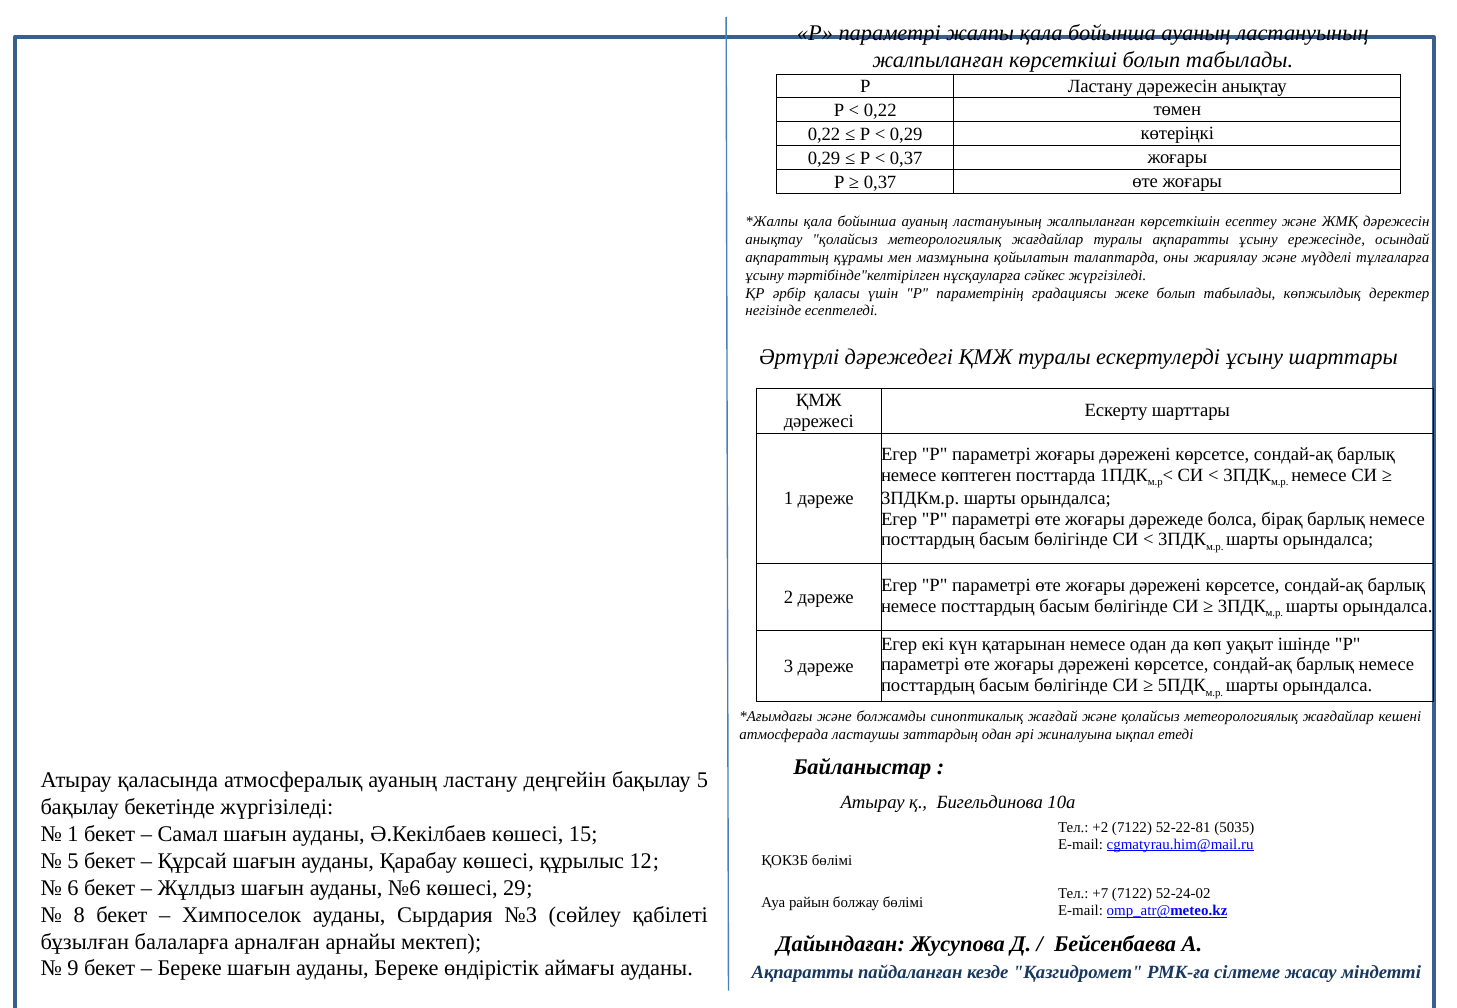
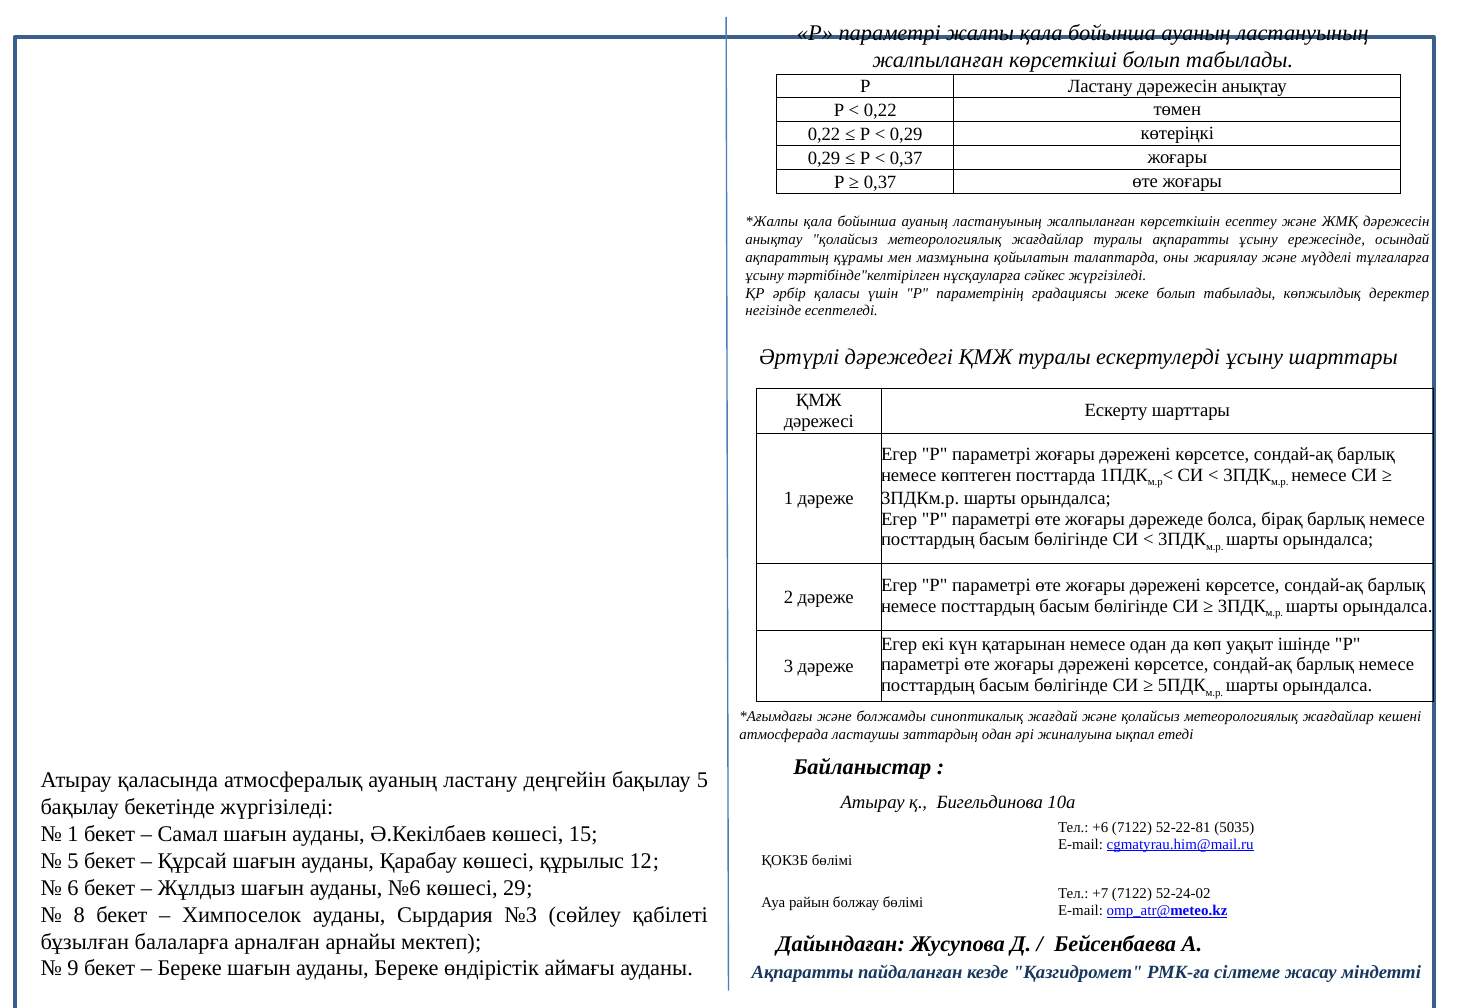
+2: +2 -> +6
